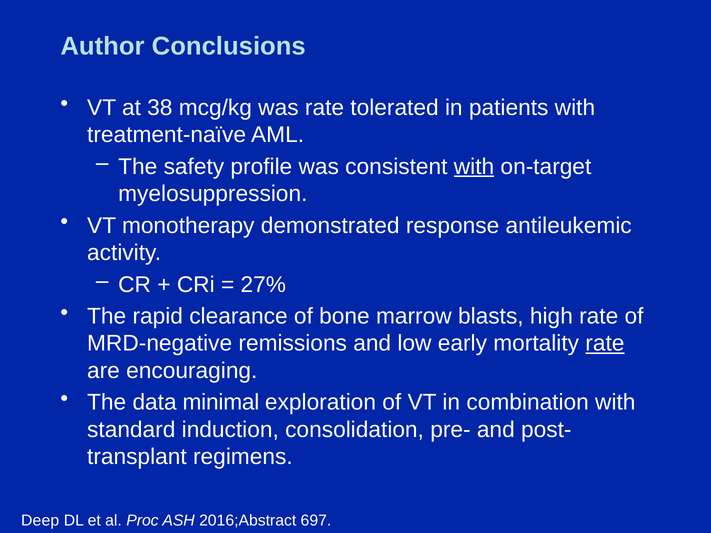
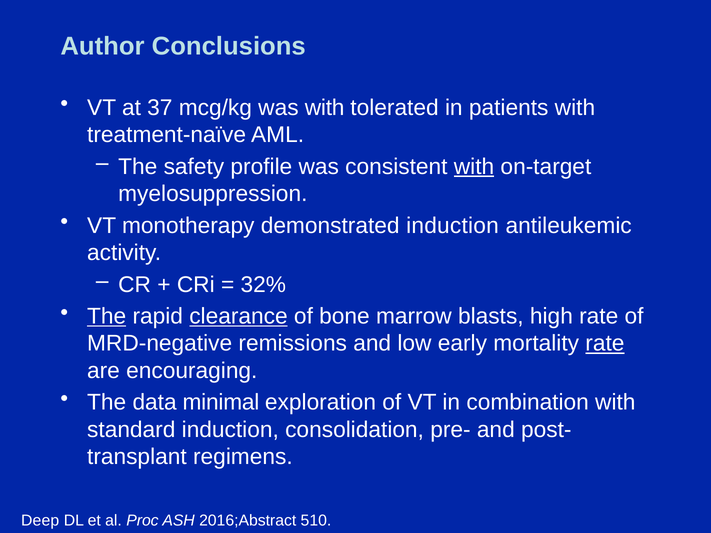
38: 38 -> 37
was rate: rate -> with
demonstrated response: response -> induction
27%: 27% -> 32%
The at (107, 316) underline: none -> present
clearance underline: none -> present
697: 697 -> 510
